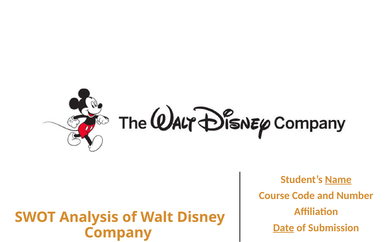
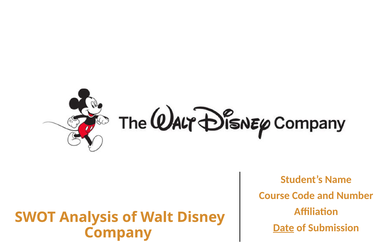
Name underline: present -> none
